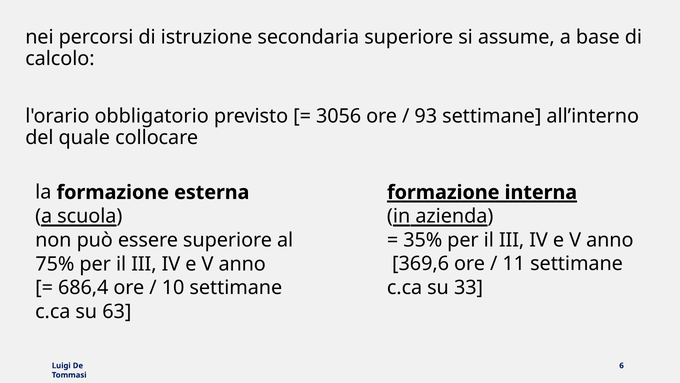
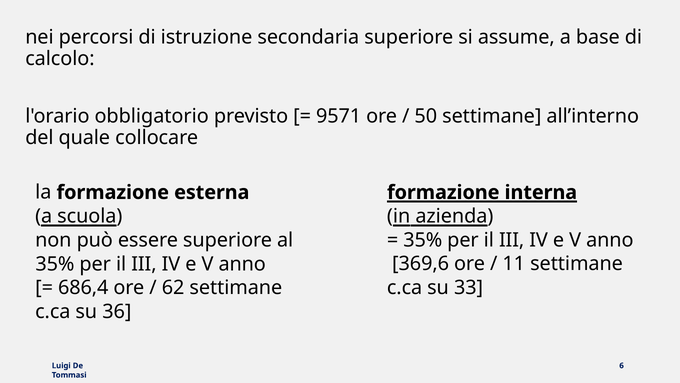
3056: 3056 -> 9571
93: 93 -> 50
75% at (55, 264): 75% -> 35%
10: 10 -> 62
63: 63 -> 36
